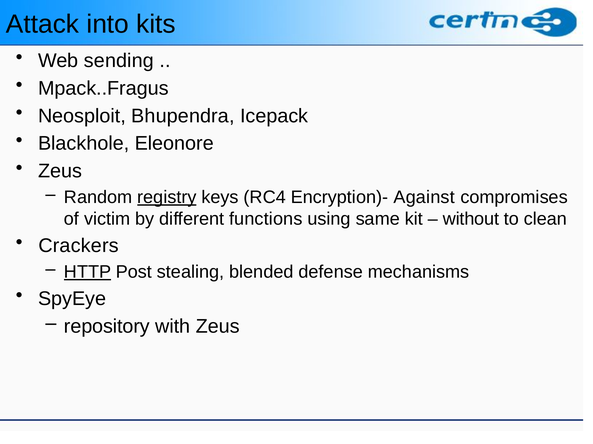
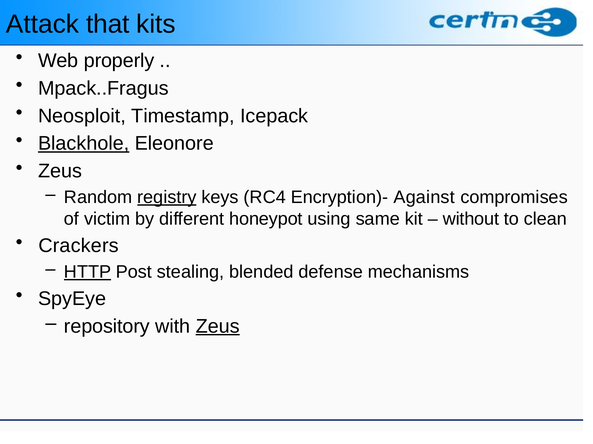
into: into -> that
sending: sending -> properly
Bhupendra: Bhupendra -> Timestamp
Blackhole underline: none -> present
functions: functions -> honeypot
Zeus at (218, 327) underline: none -> present
